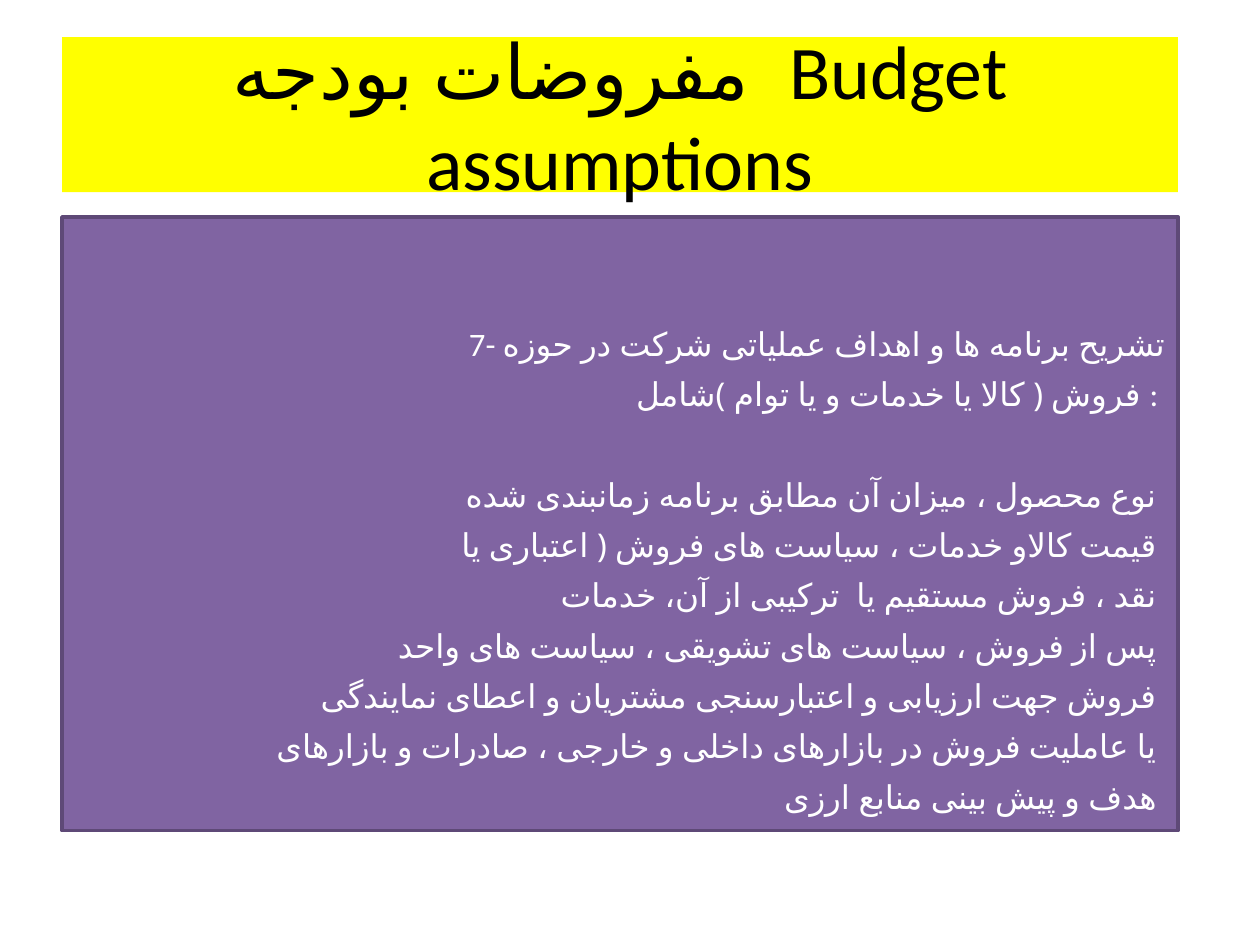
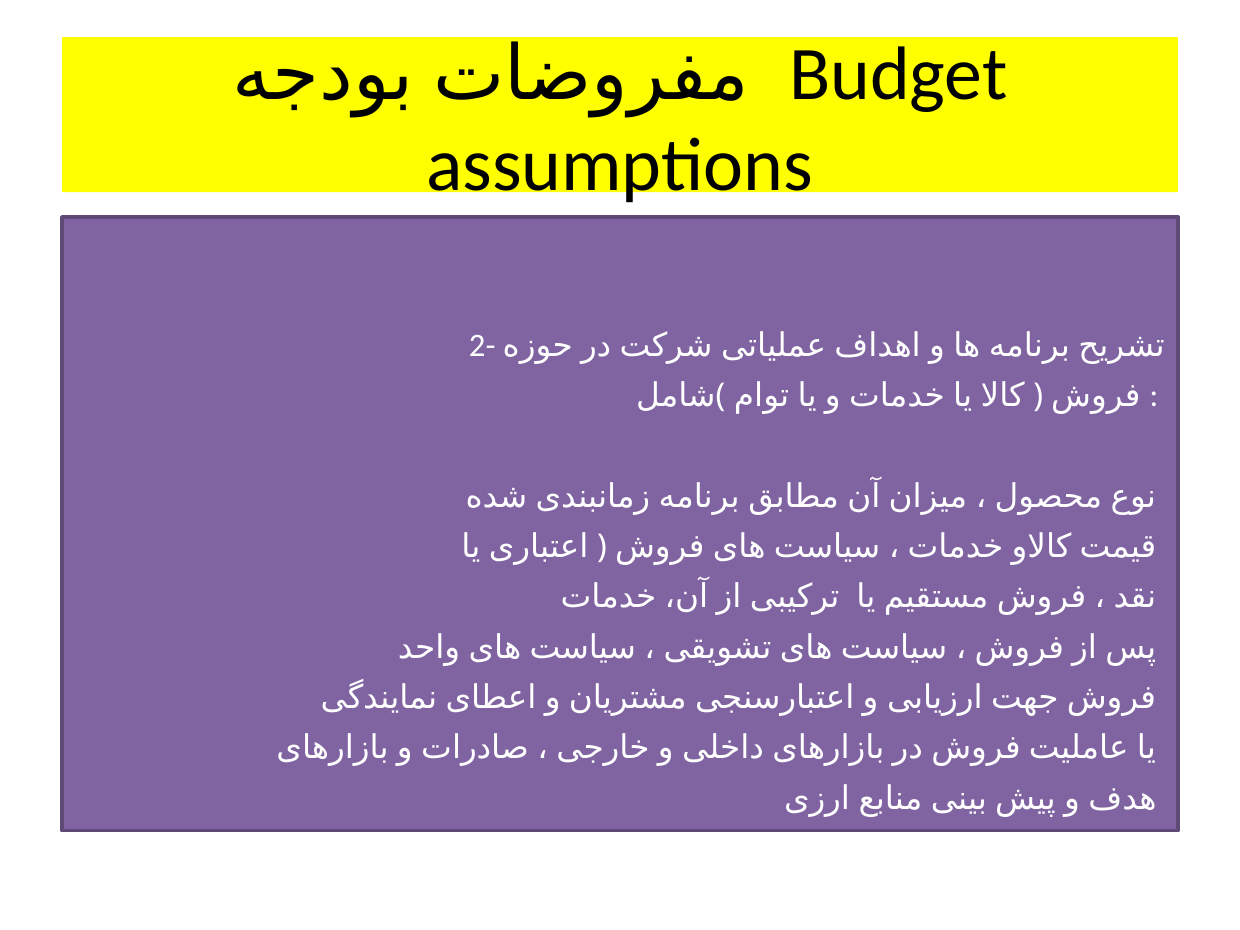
7-: 7- -> 2-
